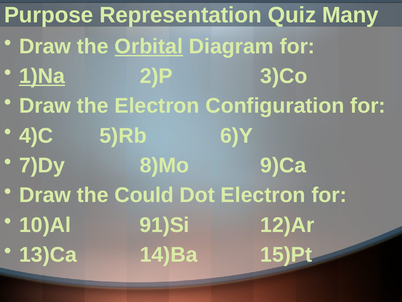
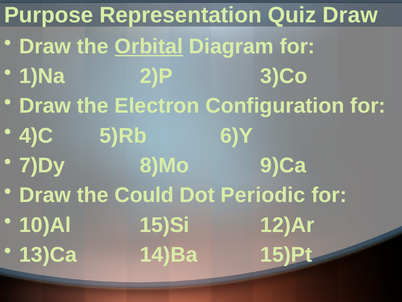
Quiz Many: Many -> Draw
1)Na underline: present -> none
Dot Electron: Electron -> Periodic
91)Si: 91)Si -> 15)Si
